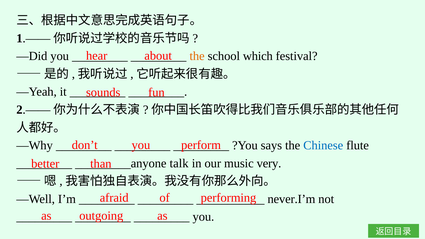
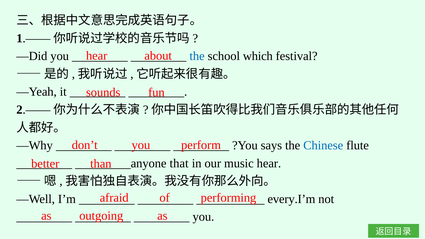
the at (197, 56) colour: orange -> blue
talk: talk -> that
music very: very -> hear
never.I’m: never.I’m -> every.I’m
